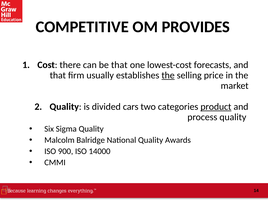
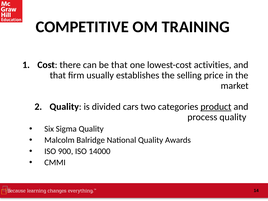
PROVIDES: PROVIDES -> TRAINING
forecasts: forecasts -> activities
the at (168, 75) underline: present -> none
